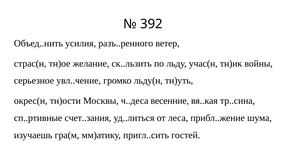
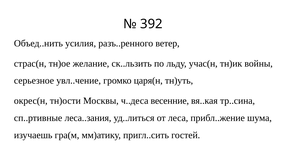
льду(н: льду(н -> царя(н
счет..зания: счет..зания -> леса..зания
